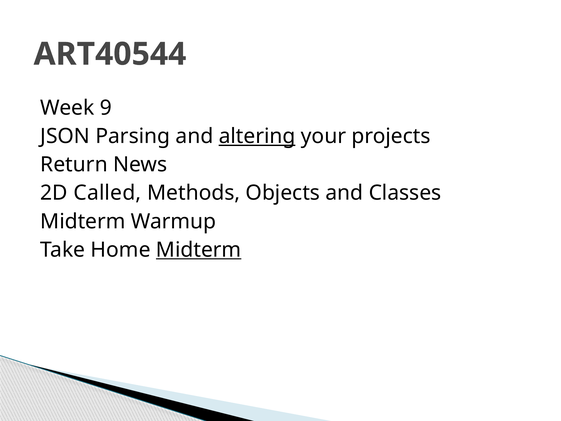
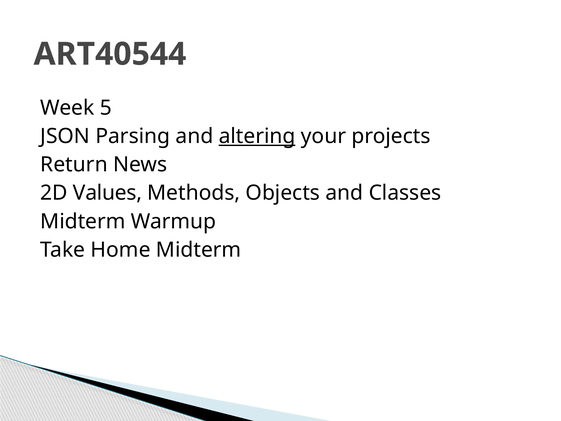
9: 9 -> 5
Called: Called -> Values
Midterm at (199, 250) underline: present -> none
